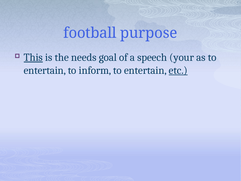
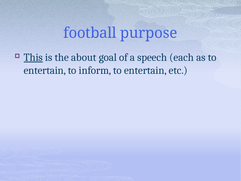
needs: needs -> about
your: your -> each
etc underline: present -> none
